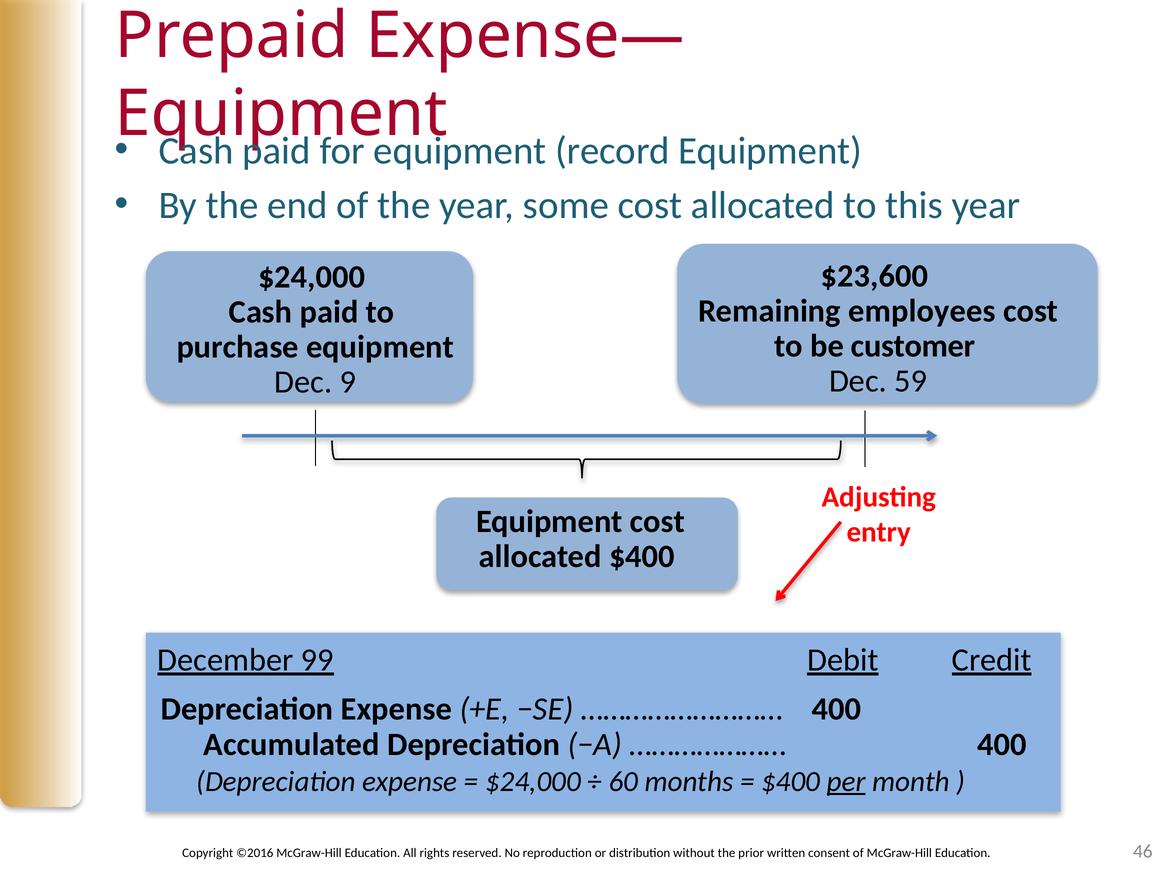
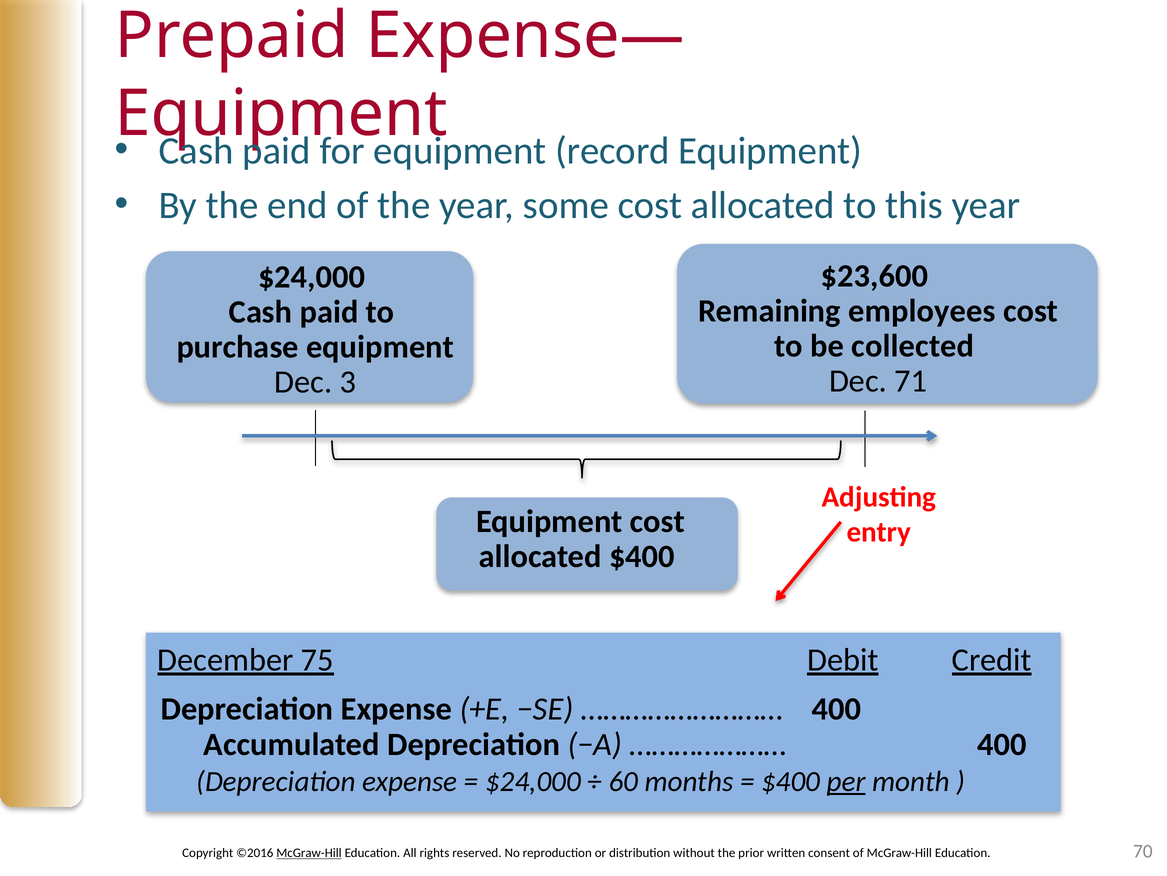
customer: customer -> collected
59: 59 -> 71
9: 9 -> 3
99: 99 -> 75
McGraw-Hill at (309, 852) underline: none -> present
46: 46 -> 70
